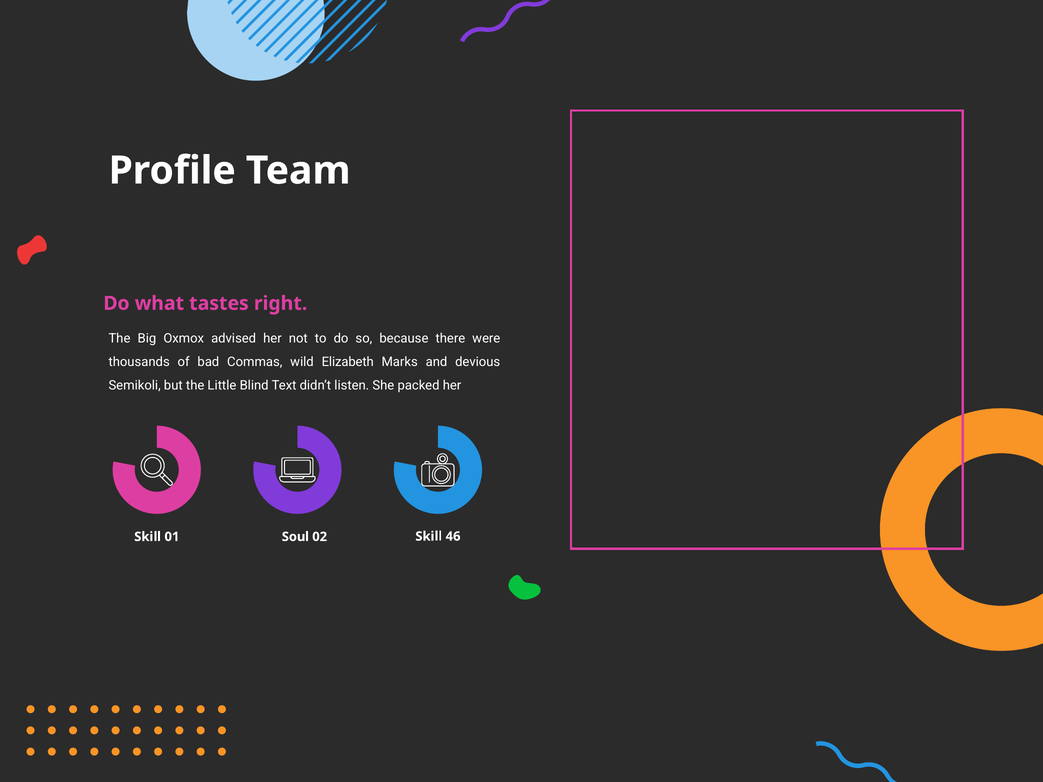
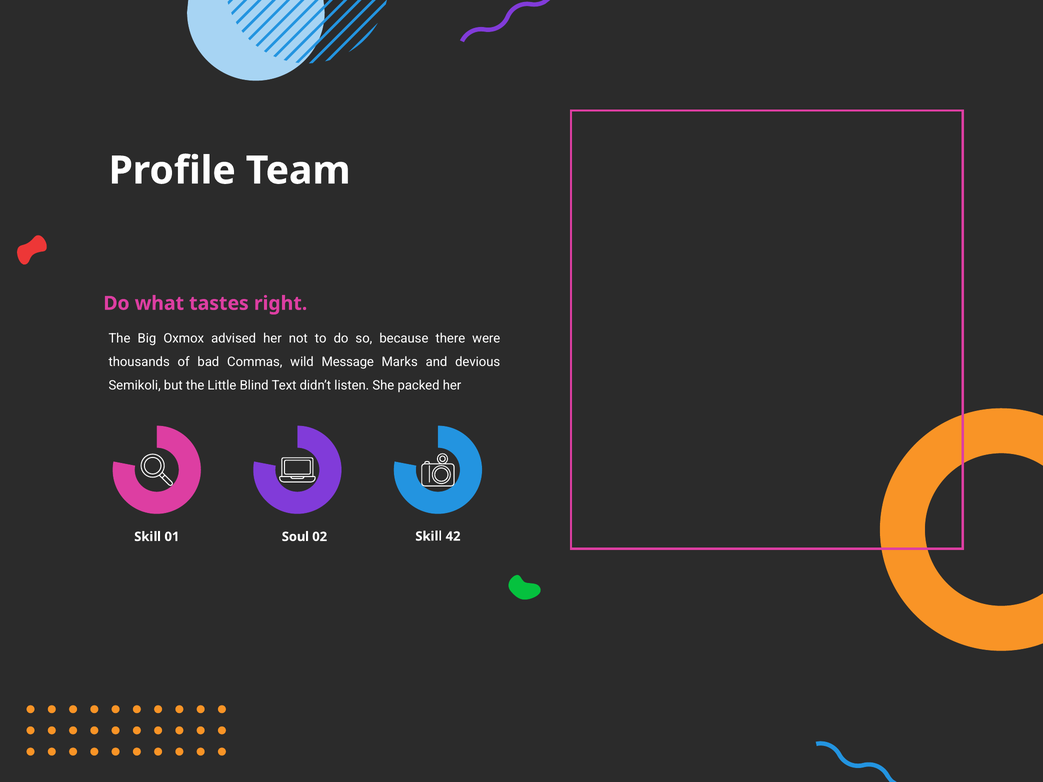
Elizabeth: Elizabeth -> Message
46: 46 -> 42
